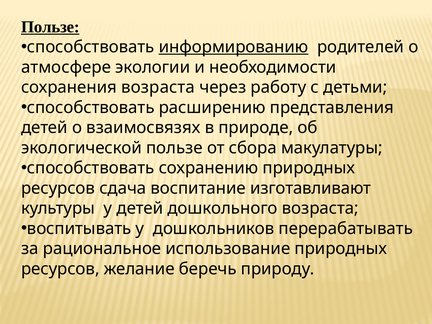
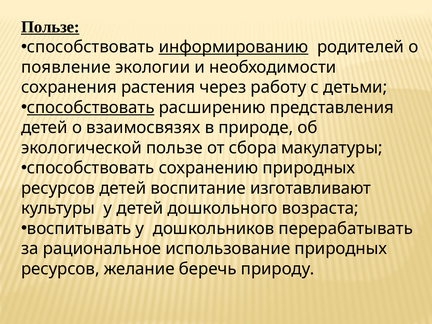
атмосфере: атмосфере -> появление
сохранения возраста: возраста -> растения
способствовать at (91, 108) underline: none -> present
ресурсов сдача: сдача -> детей
